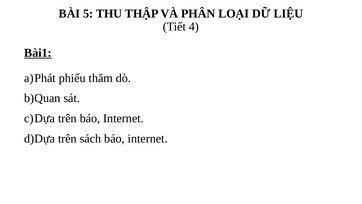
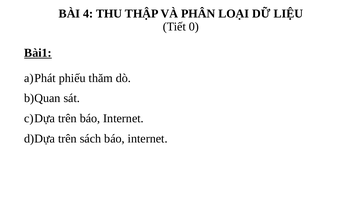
5: 5 -> 4
4: 4 -> 0
